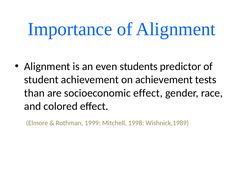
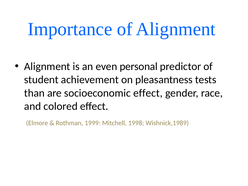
students: students -> personal
on achievement: achievement -> pleasantness
